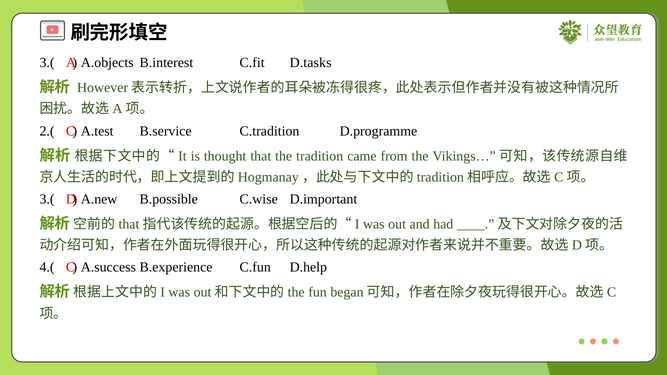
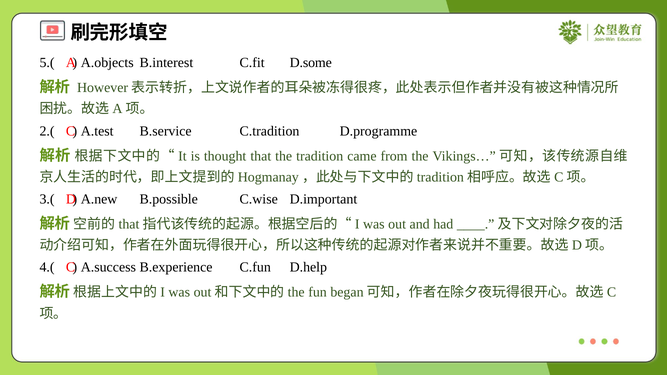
3.( at (47, 62): 3.( -> 5.(
D.tasks: D.tasks -> D.some
